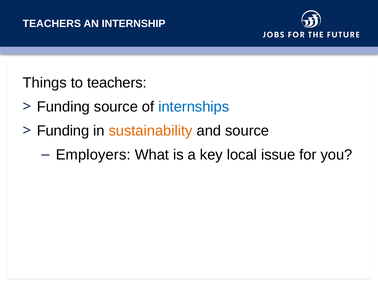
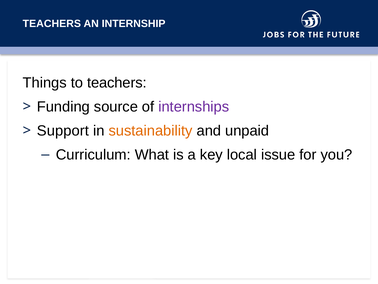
internships colour: blue -> purple
Funding at (63, 131): Funding -> Support
and source: source -> unpaid
Employers: Employers -> Curriculum
